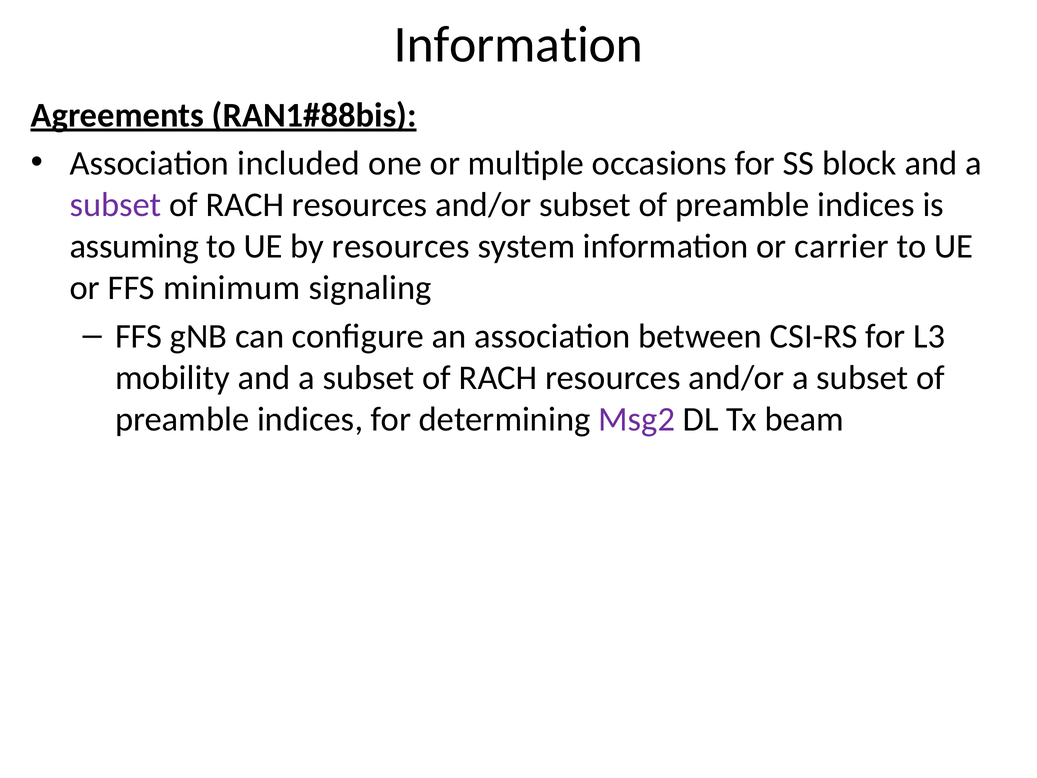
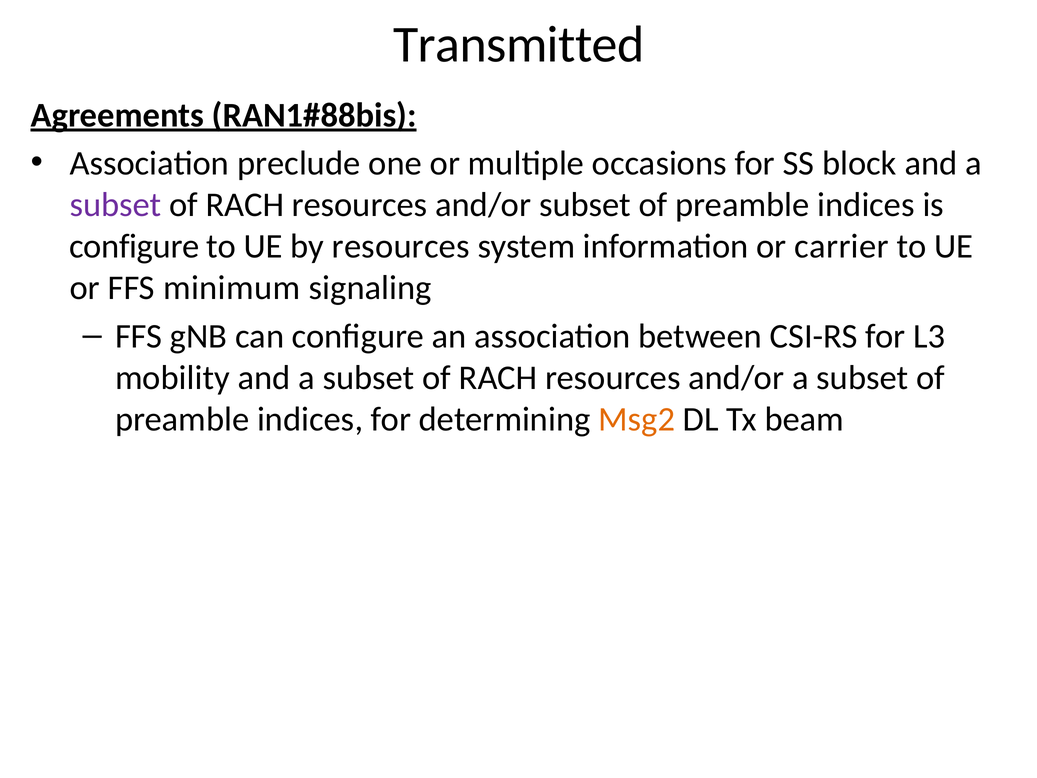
Information at (519, 45): Information -> Transmitted
included: included -> preclude
assuming at (134, 246): assuming -> configure
Msg2 colour: purple -> orange
